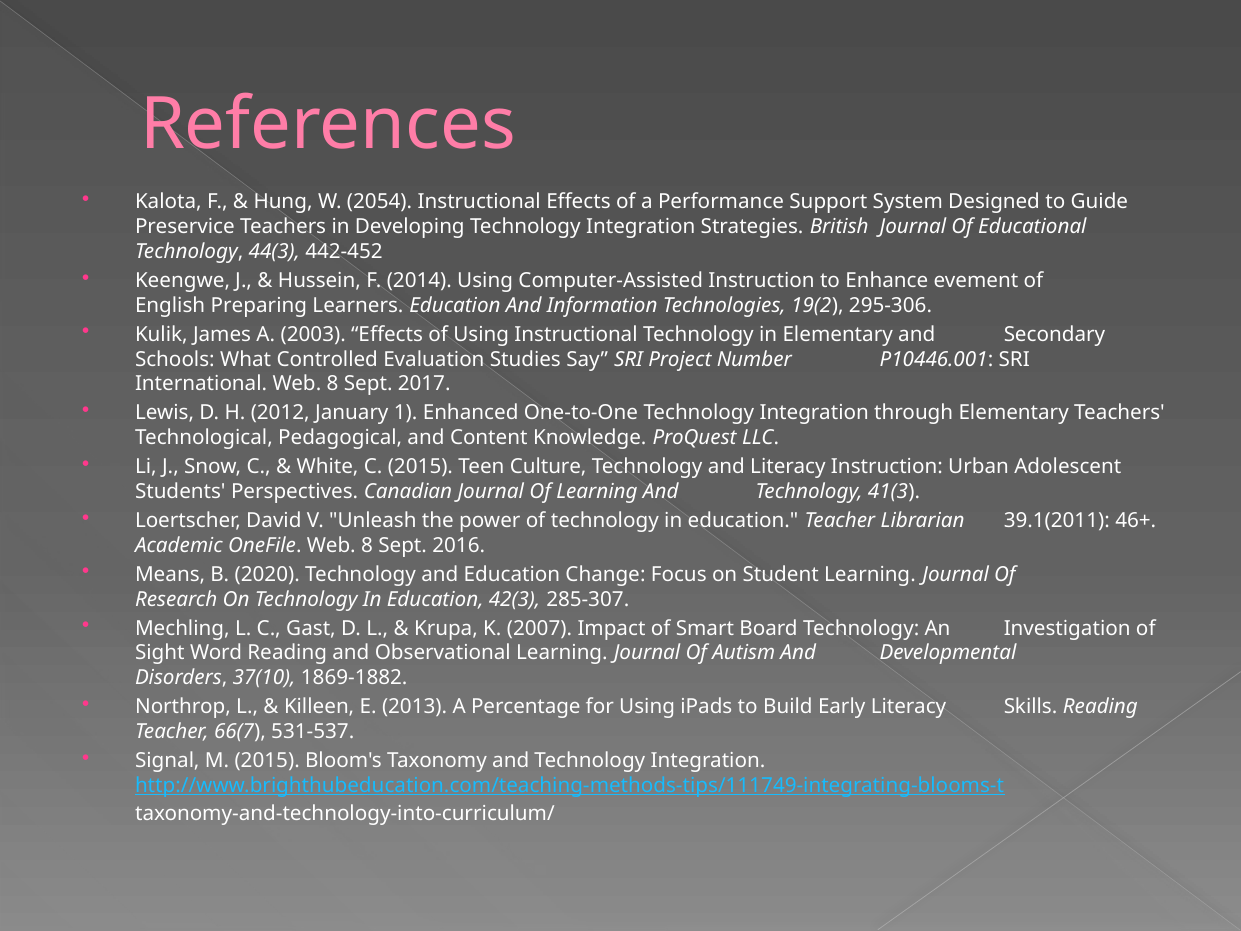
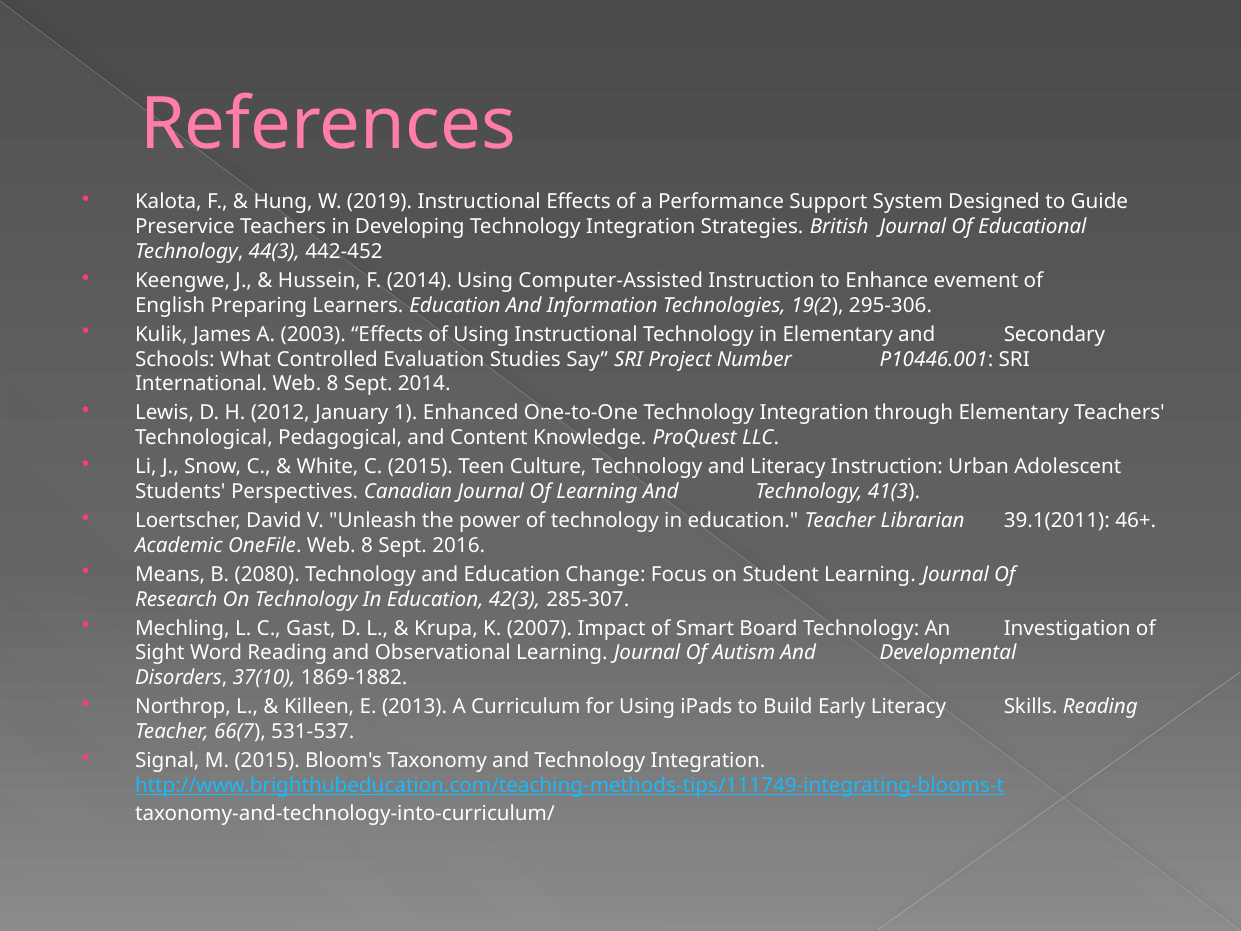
2054: 2054 -> 2019
Sept 2017: 2017 -> 2014
2020: 2020 -> 2080
Percentage: Percentage -> Curriculum
